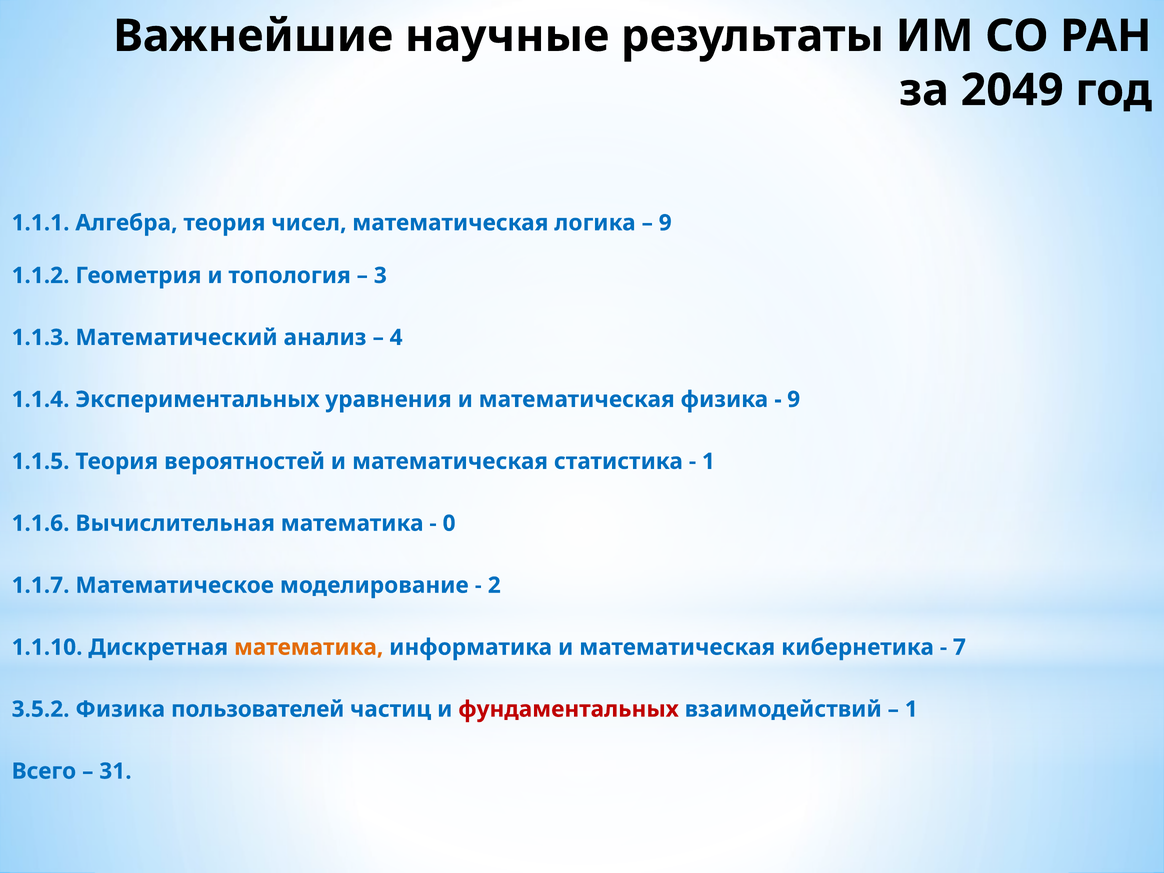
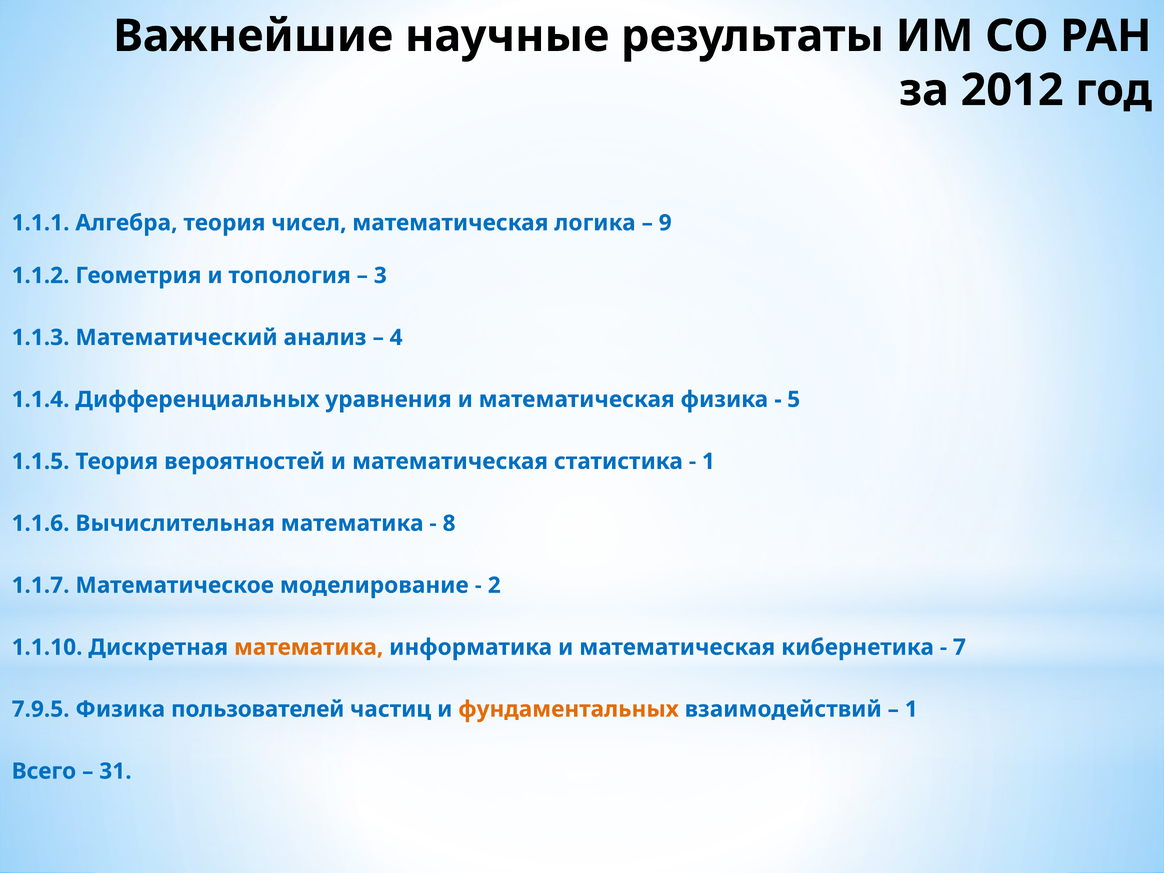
2049: 2049 -> 2012
Экспериментальных: Экспериментальных -> Дифференциальных
9 at (794, 399): 9 -> 5
0: 0 -> 8
3.5.2: 3.5.2 -> 7.9.5
фундаментальных colour: red -> orange
